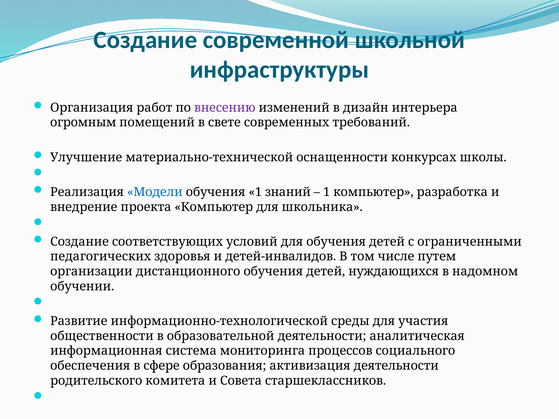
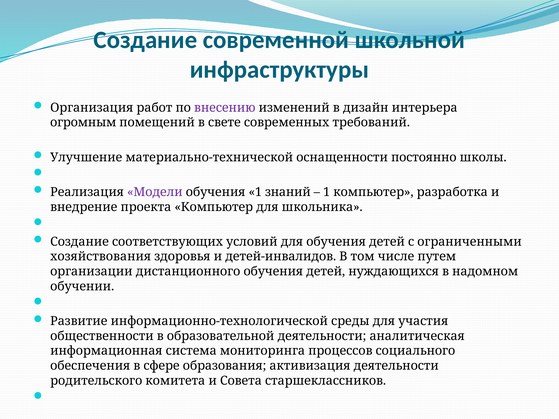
конкурсах: конкурсах -> постоянно
Модели colour: blue -> purple
педагогических: педагогических -> хозяйствования
